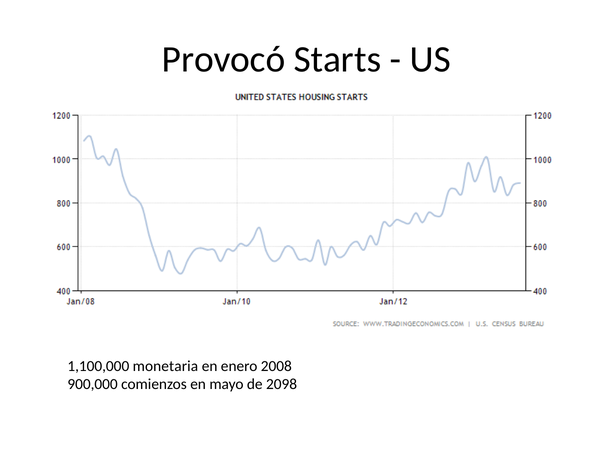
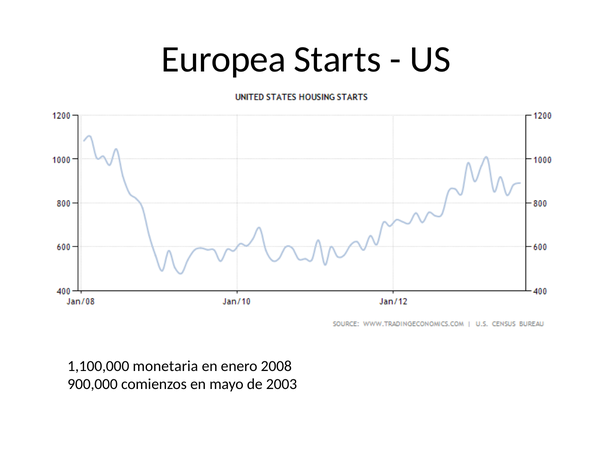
Provocó: Provocó -> Europea
2098: 2098 -> 2003
